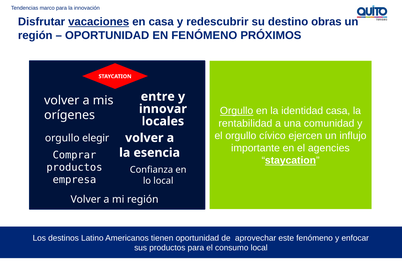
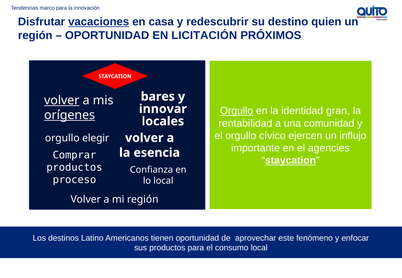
obras: obras -> quien
EN FENÓMENO: FENÓMENO -> LICITACIÓN
entre: entre -> bares
volver at (62, 100) underline: none -> present
identidad casa: casa -> gran
orígenes underline: none -> present
empresa: empresa -> proceso
